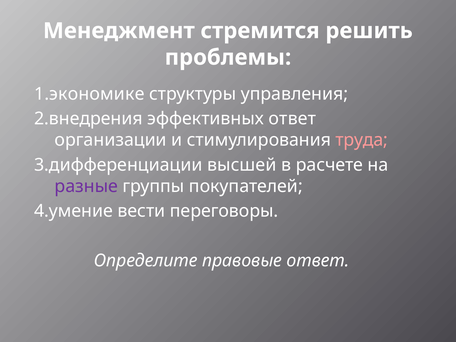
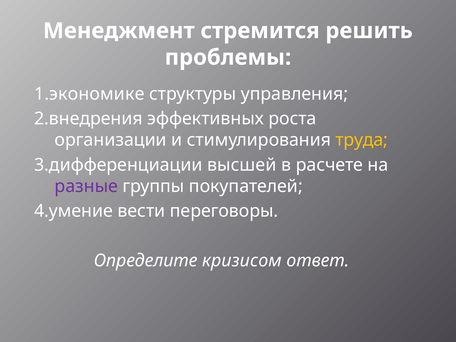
эффективных ответ: ответ -> роста
труда colour: pink -> yellow
правовые: правовые -> кризисом
